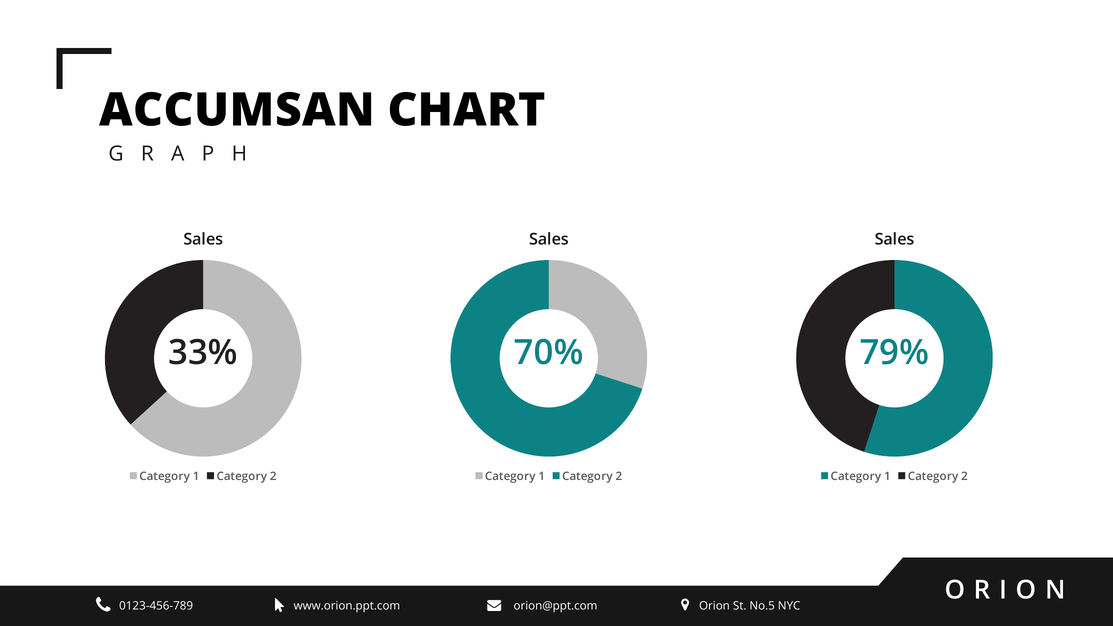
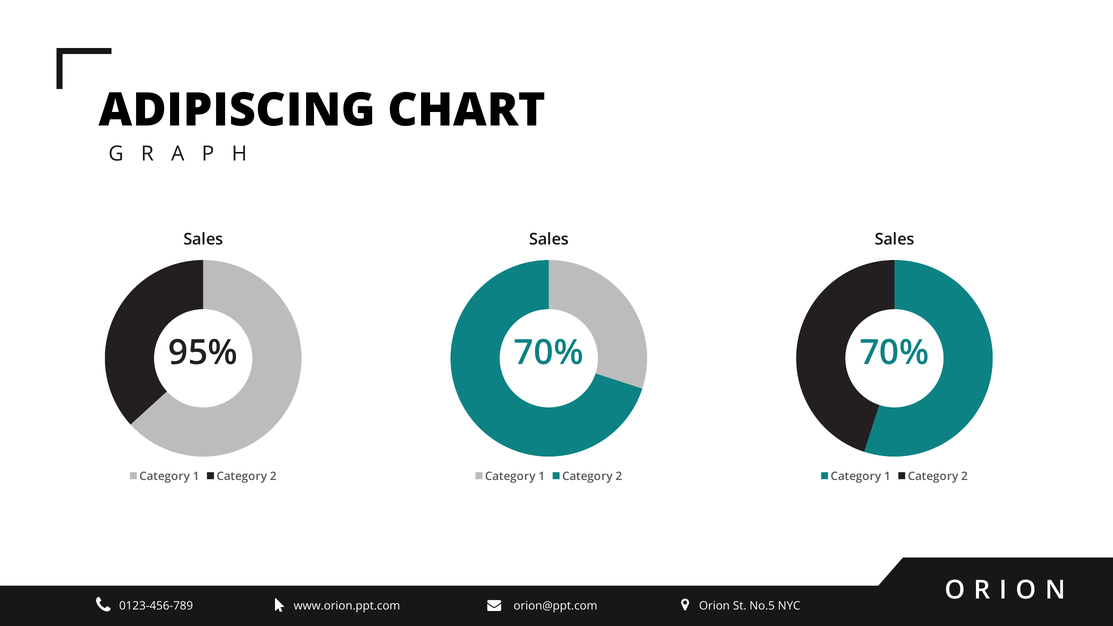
ACCUMSAN: ACCUMSAN -> ADIPISCING
33%: 33% -> 95%
70% 79%: 79% -> 70%
